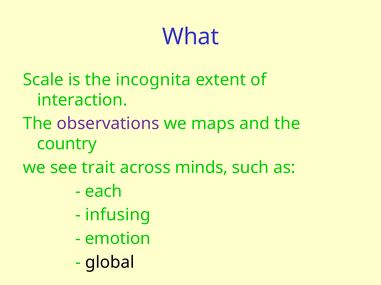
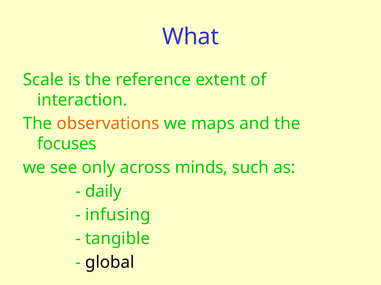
incognita: incognita -> reference
observations colour: purple -> orange
country: country -> focuses
trait: trait -> only
each: each -> daily
emotion: emotion -> tangible
